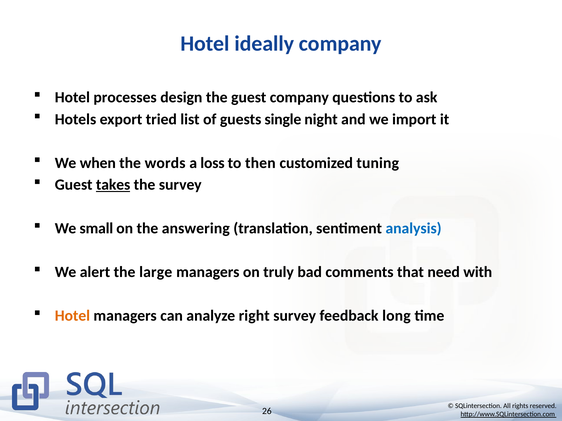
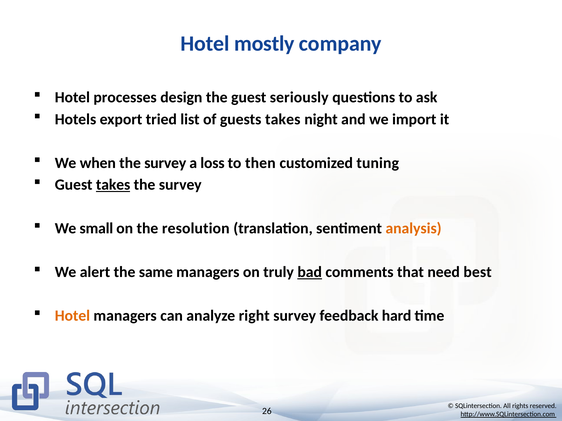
ideally: ideally -> mostly
guest company: company -> seriously
guests single: single -> takes
words at (165, 163): words -> survey
answering: answering -> resolution
analysis colour: blue -> orange
large: large -> same
bad underline: none -> present
with: with -> best
long: long -> hard
